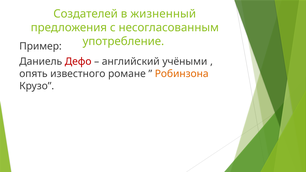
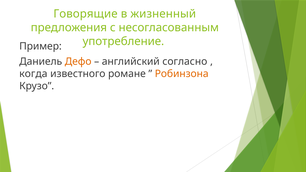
Создателей: Создателей -> Говорящие
Дефо colour: red -> orange
учёными: учёными -> согласно
опять: опять -> когда
